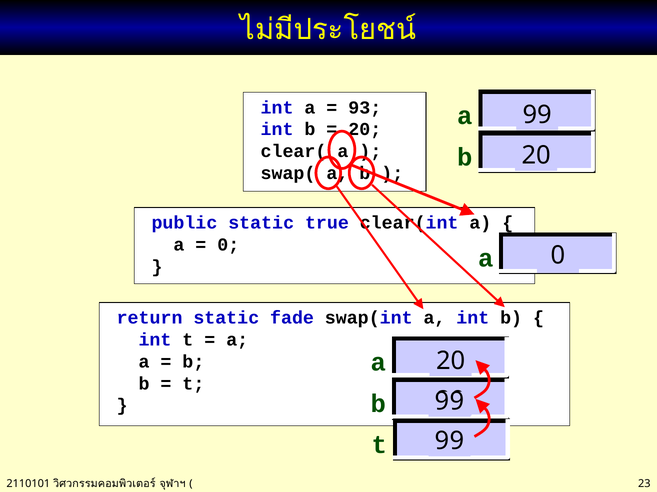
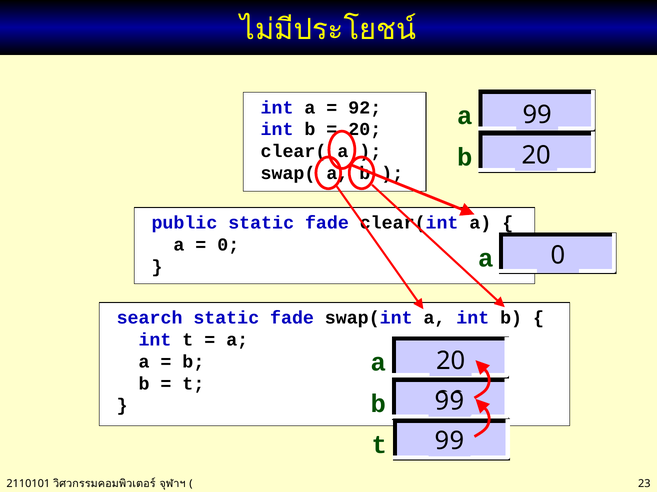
93: 93 -> 92
public static true: true -> fade
return: return -> search
